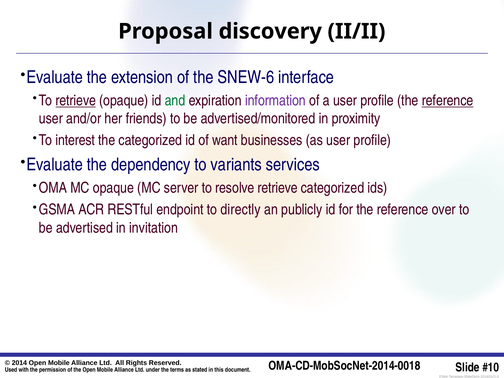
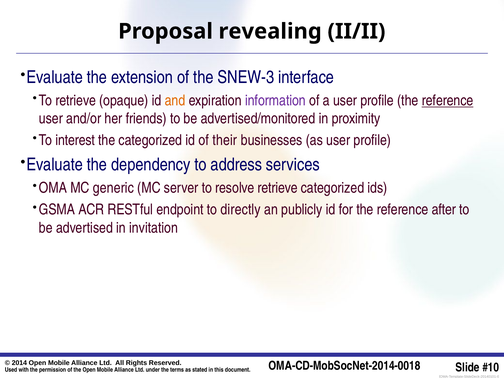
discovery: discovery -> revealing
SNEW-6: SNEW-6 -> SNEW-3
retrieve at (76, 101) underline: present -> none
and colour: green -> orange
want: want -> their
variants: variants -> address
MC opaque: opaque -> generic
over: over -> after
